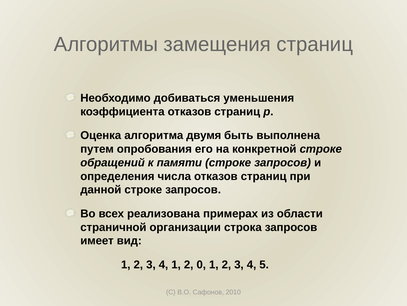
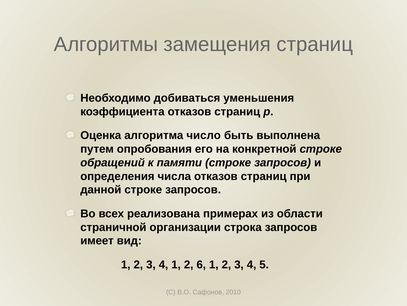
двумя: двумя -> число
0: 0 -> 6
